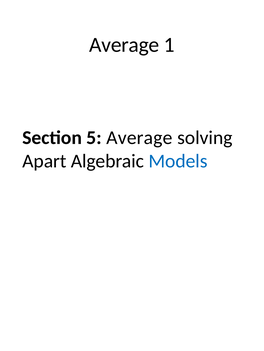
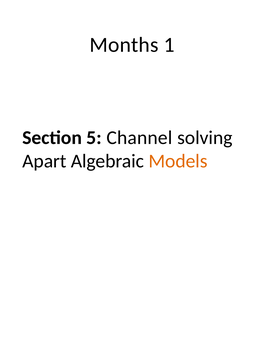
Average at (124, 45): Average -> Months
5 Average: Average -> Channel
Models colour: blue -> orange
